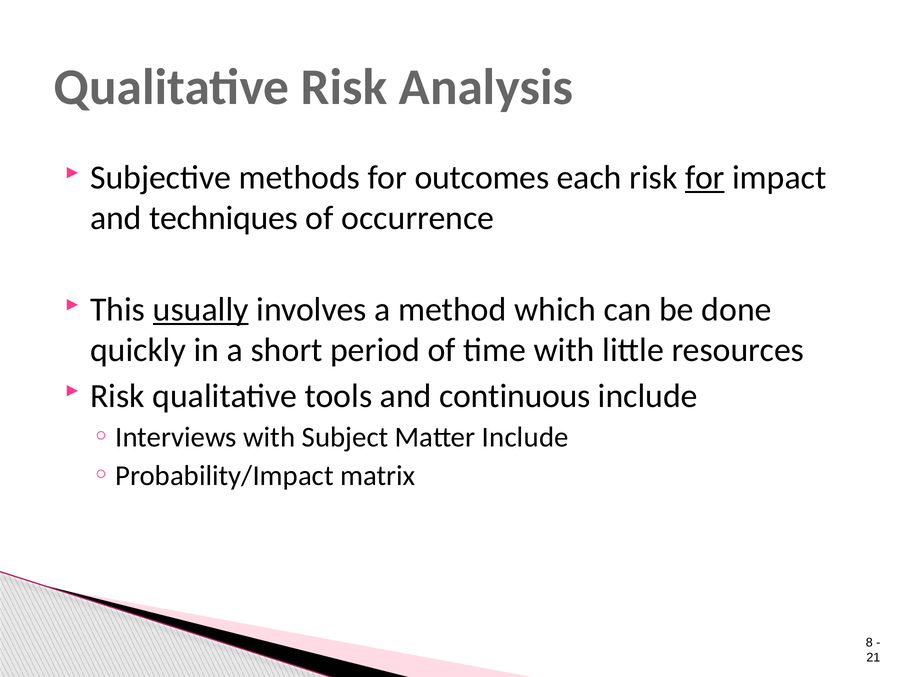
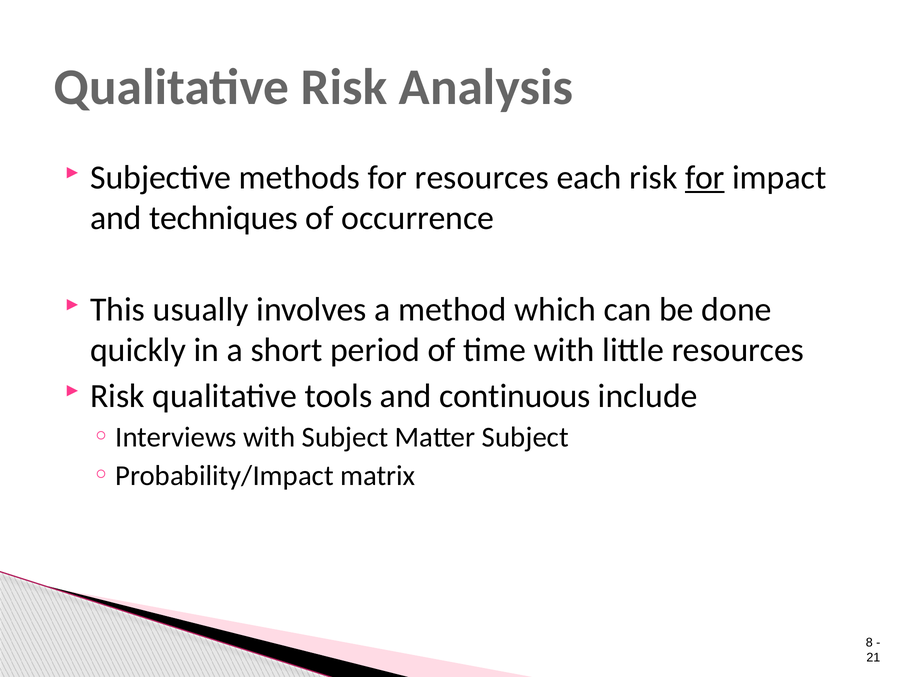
for outcomes: outcomes -> resources
usually underline: present -> none
Matter Include: Include -> Subject
